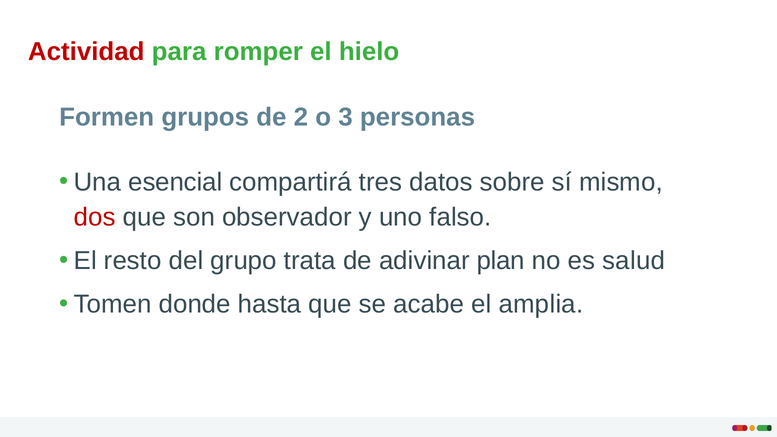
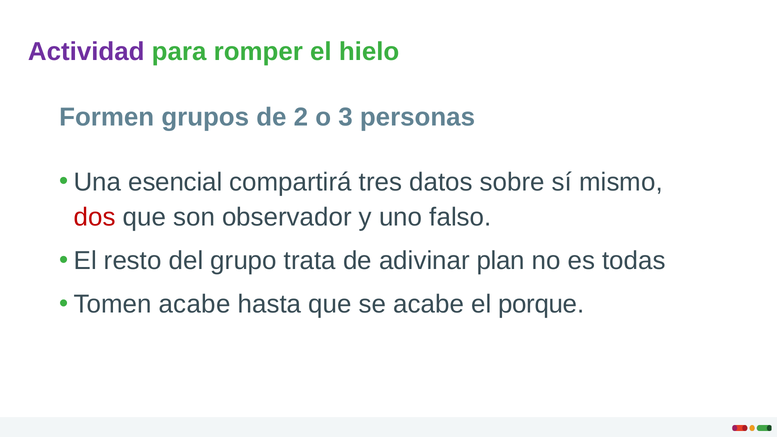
Actividad colour: red -> purple
salud: salud -> todas
Tomen donde: donde -> acabe
amplia: amplia -> porque
